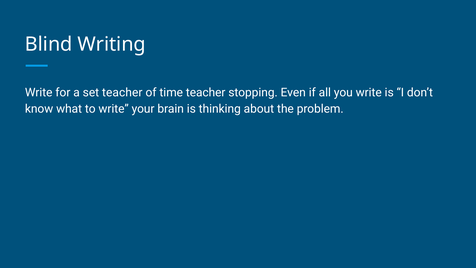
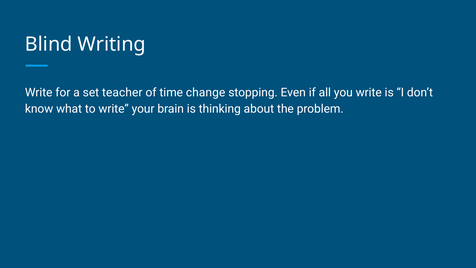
time teacher: teacher -> change
